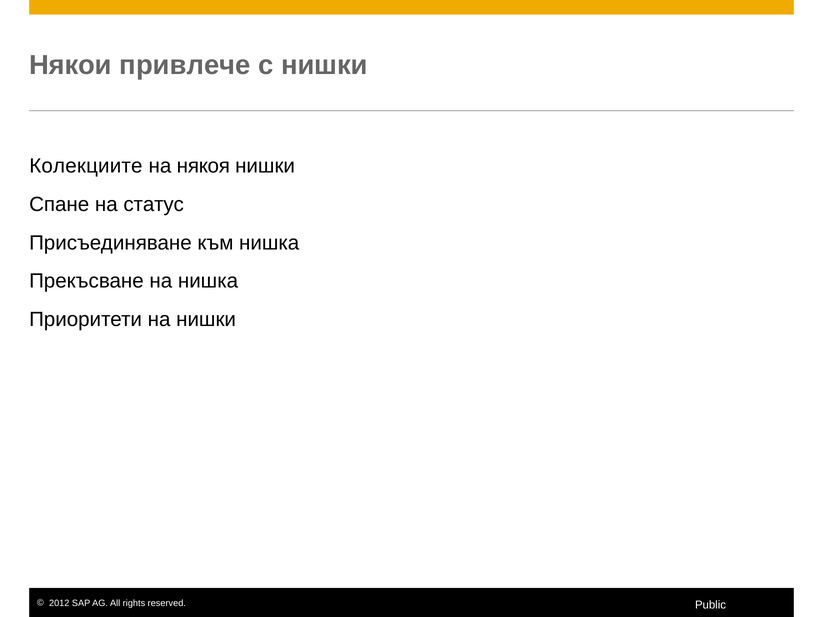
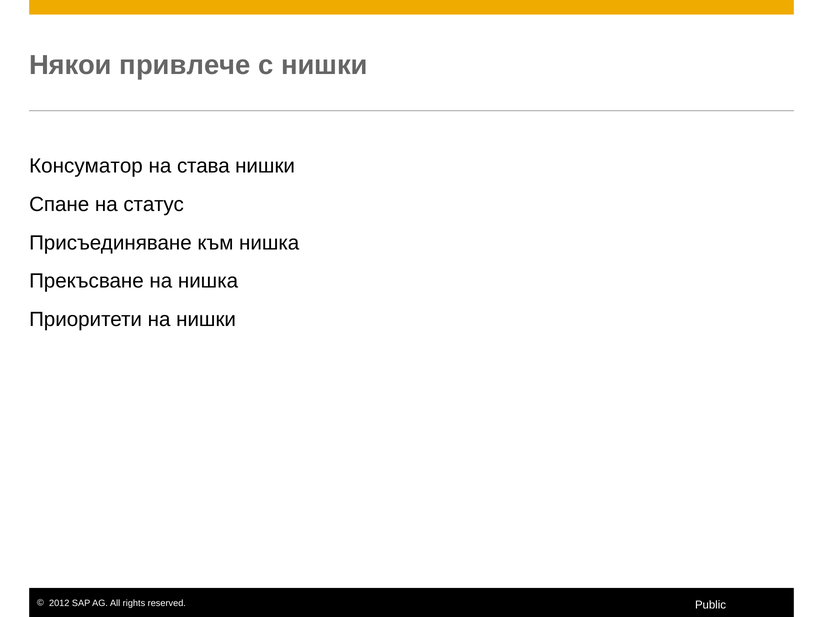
Колекциите: Колекциите -> Консуматор
някоя: някоя -> става
